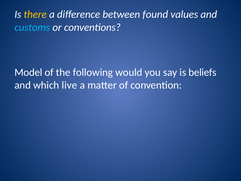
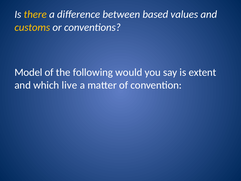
found: found -> based
customs colour: light blue -> yellow
beliefs: beliefs -> extent
